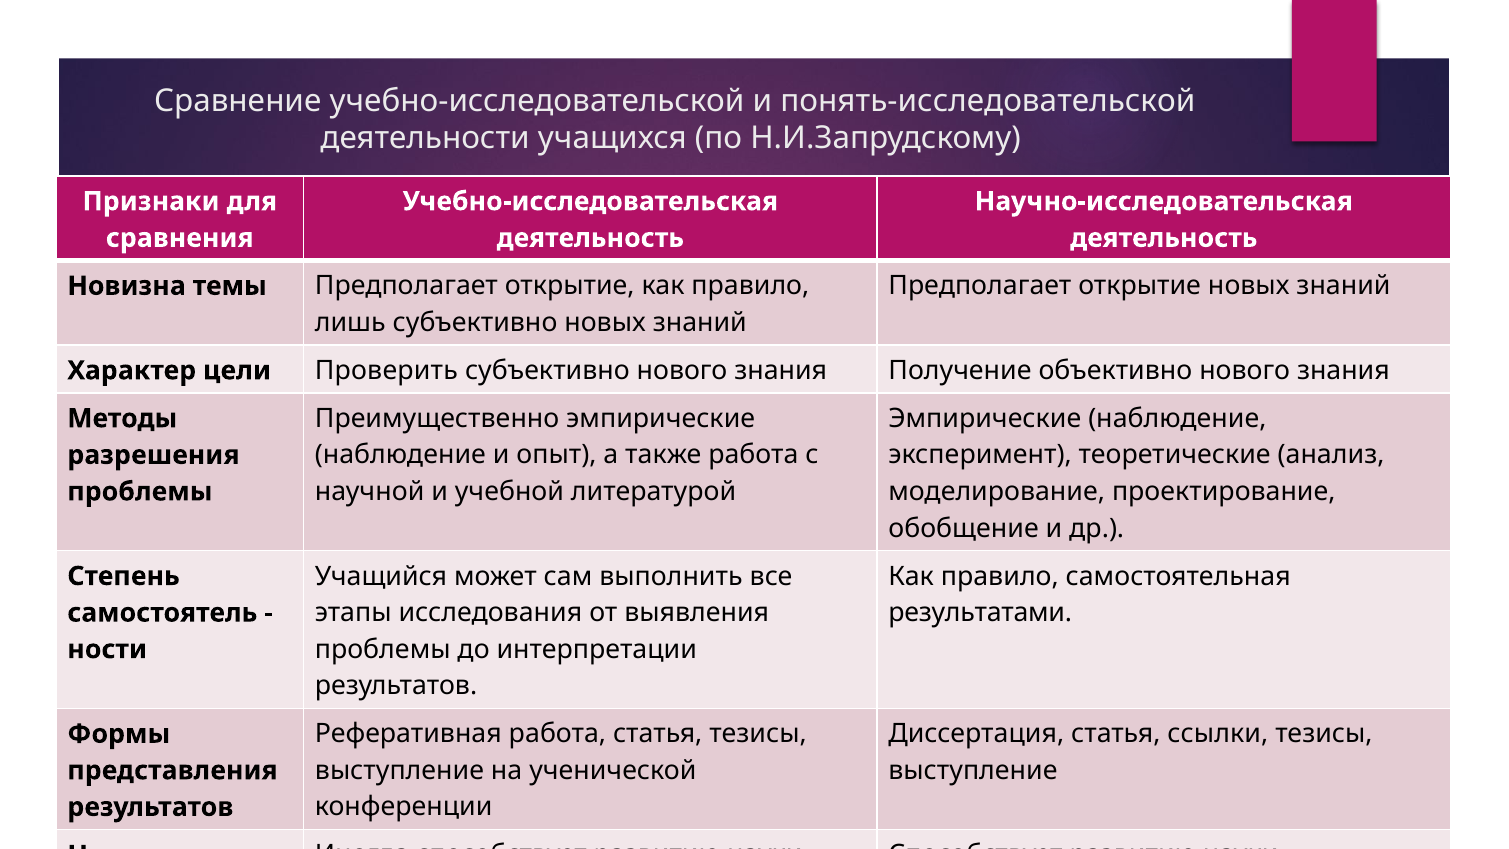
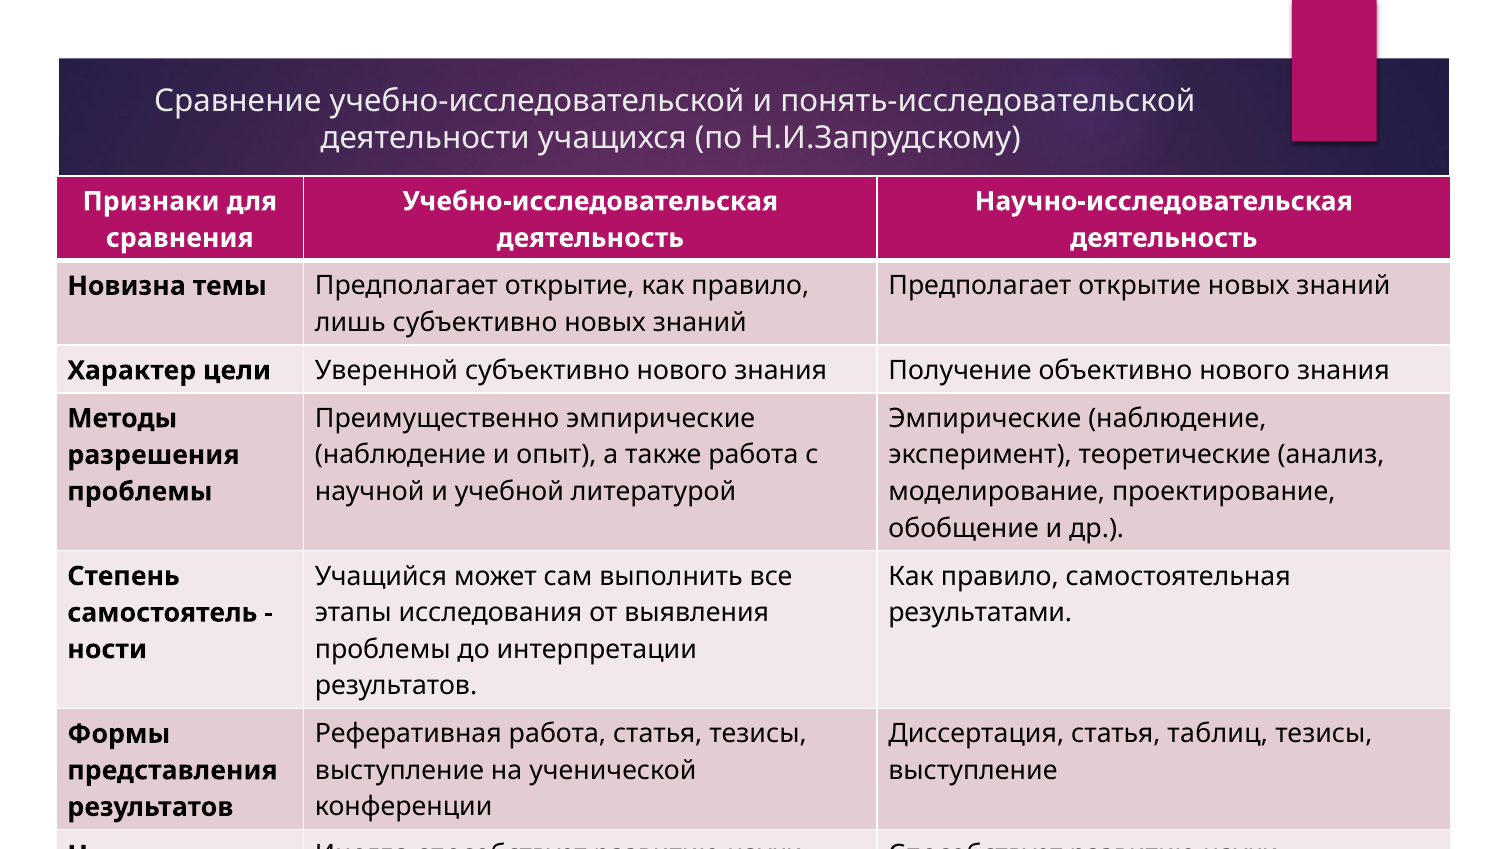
Проверить: Проверить -> Уверенной
ссылки: ссылки -> таблиц
